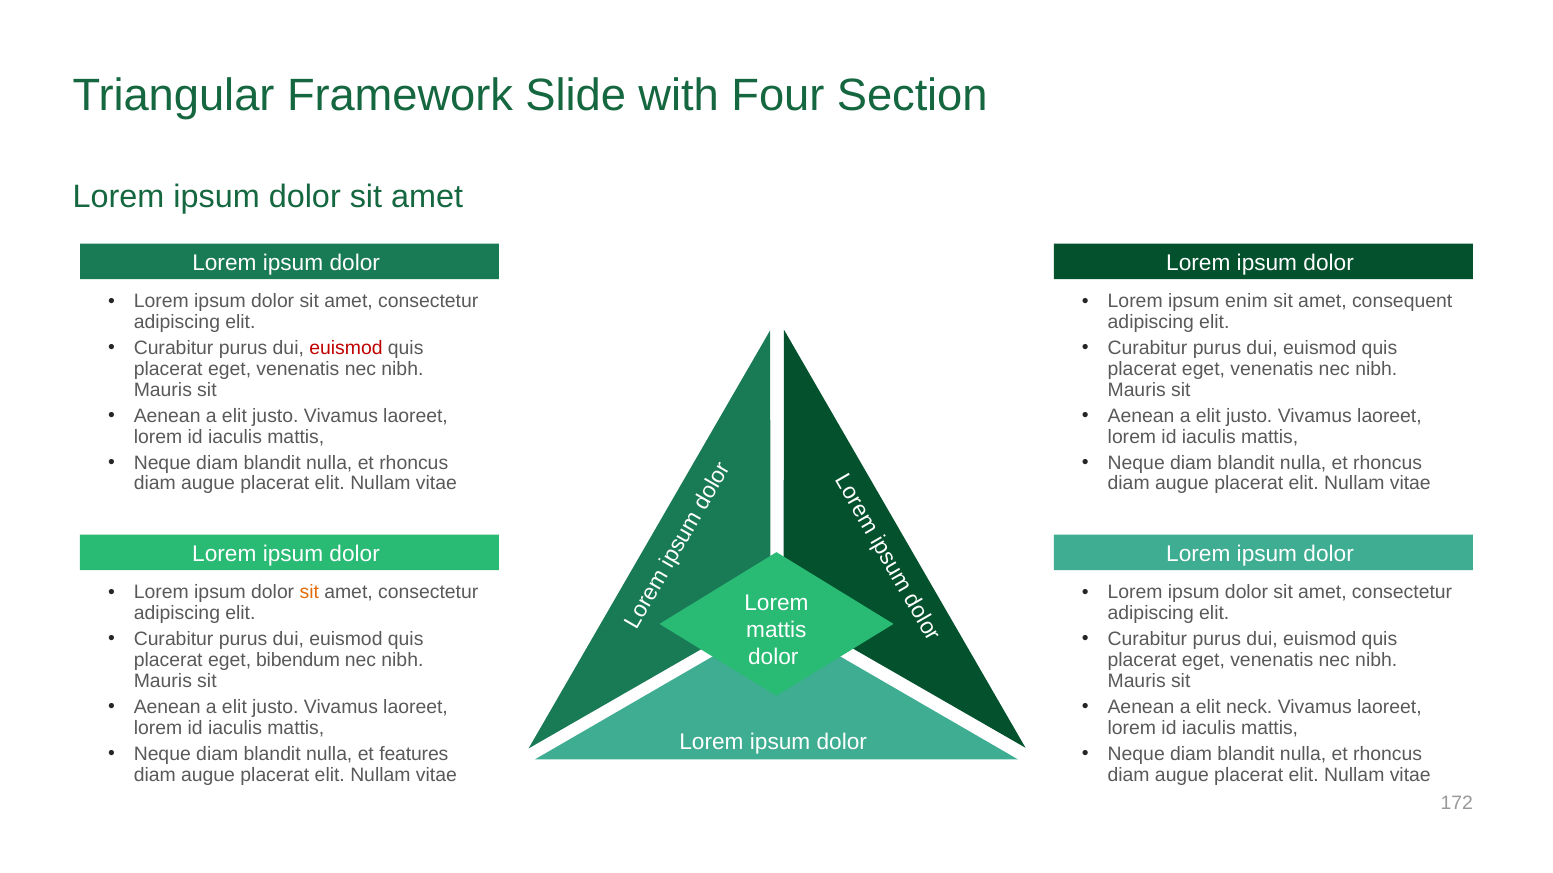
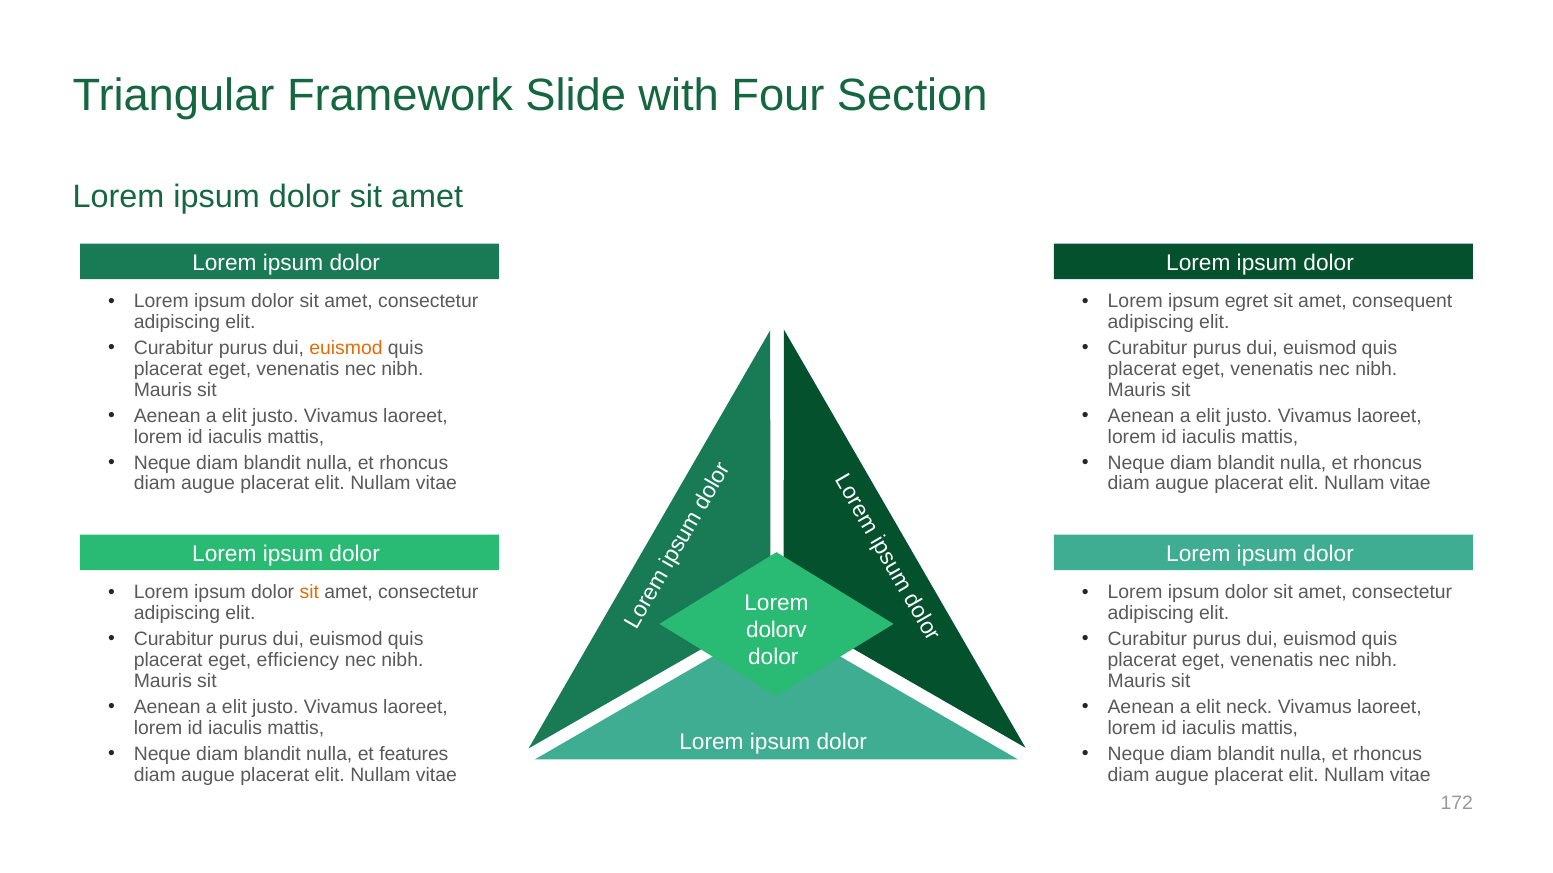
enim: enim -> egret
euismod at (346, 348) colour: red -> orange
mattis at (776, 631): mattis -> dolorv
bibendum: bibendum -> efficiency
